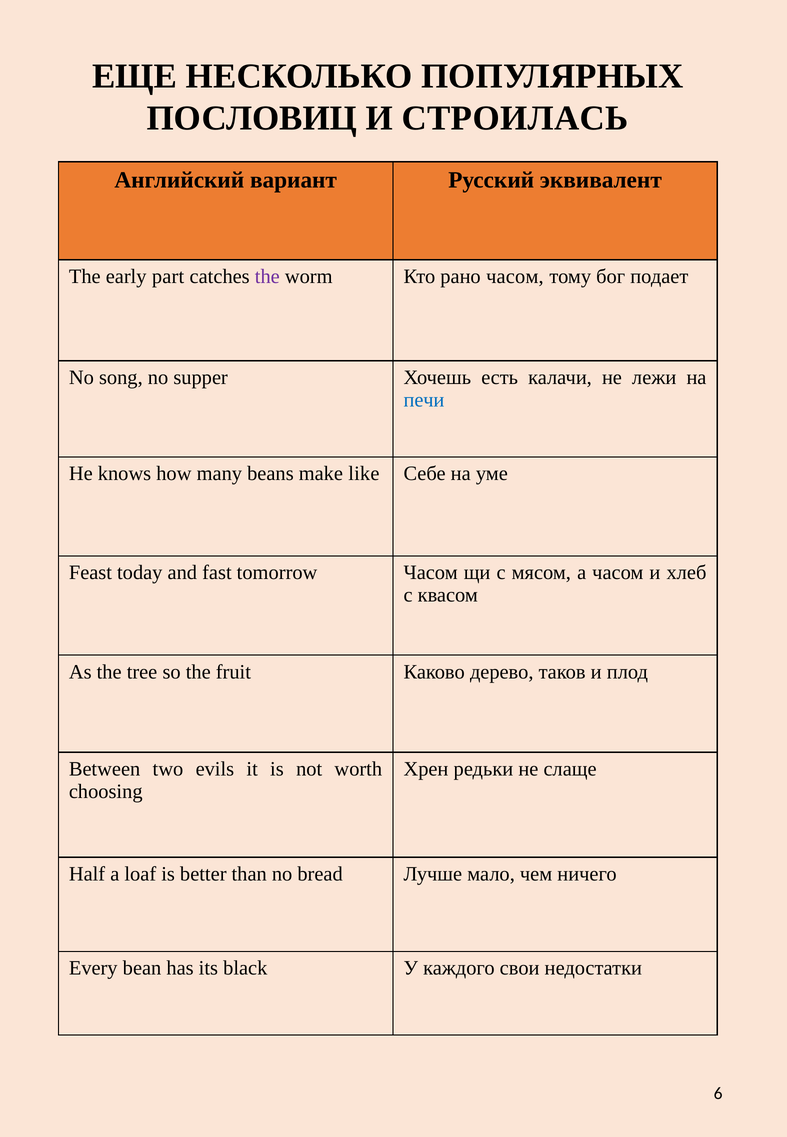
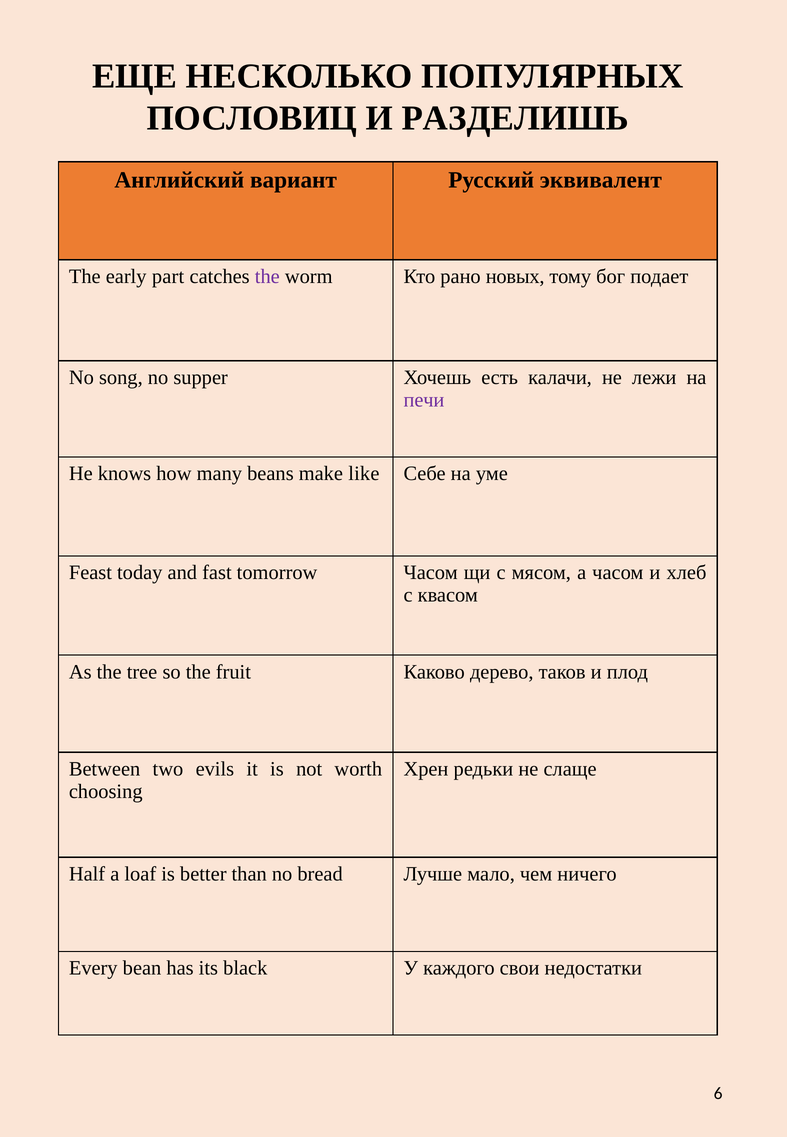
СТРОИЛАСЬ: СТРОИЛАСЬ -> РАЗДЕЛИШЬ
рано часом: часом -> новых
печи colour: blue -> purple
